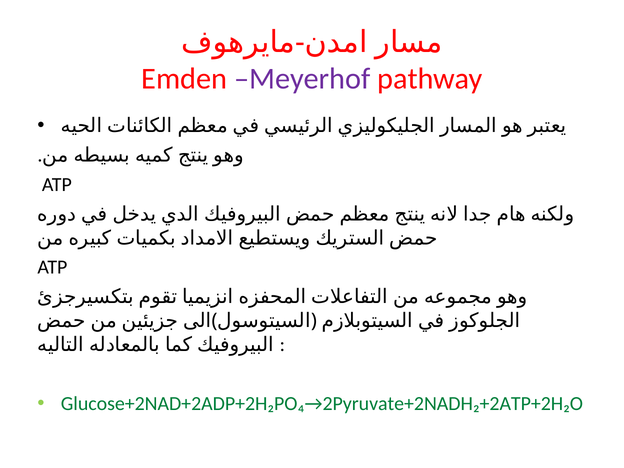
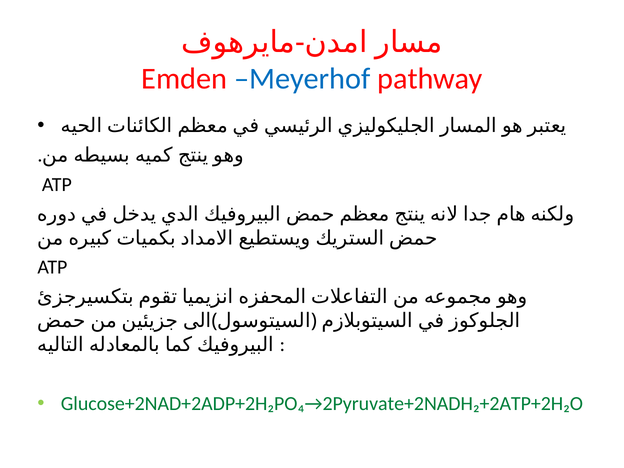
Meyerhof colour: purple -> blue
